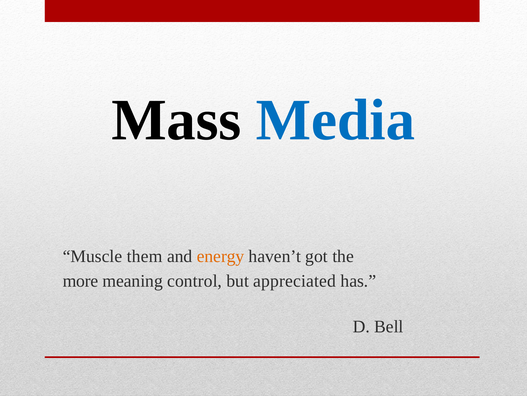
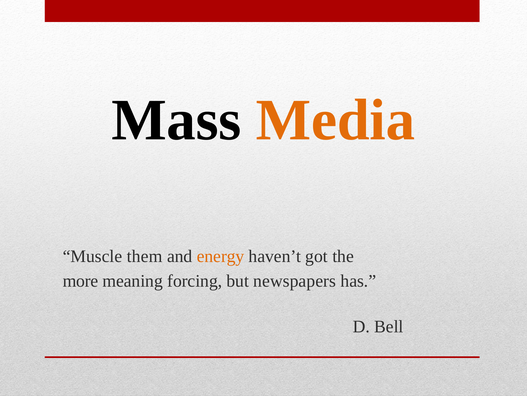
Media colour: blue -> orange
control: control -> forcing
appreciated: appreciated -> newspapers
